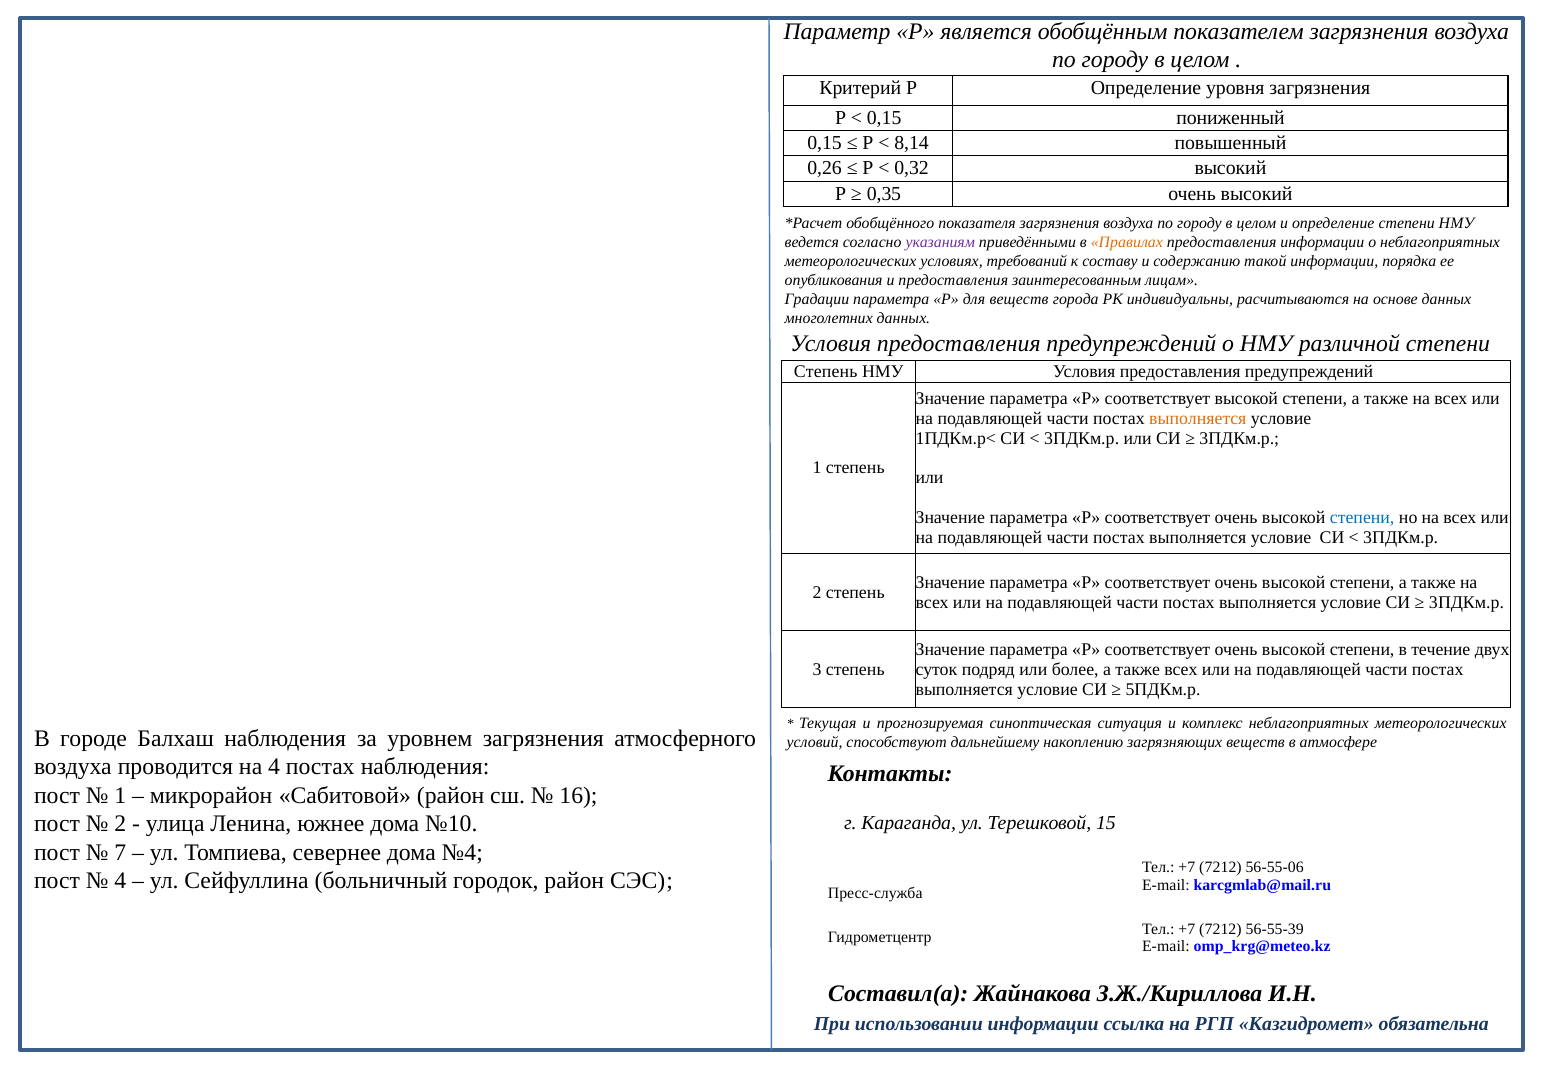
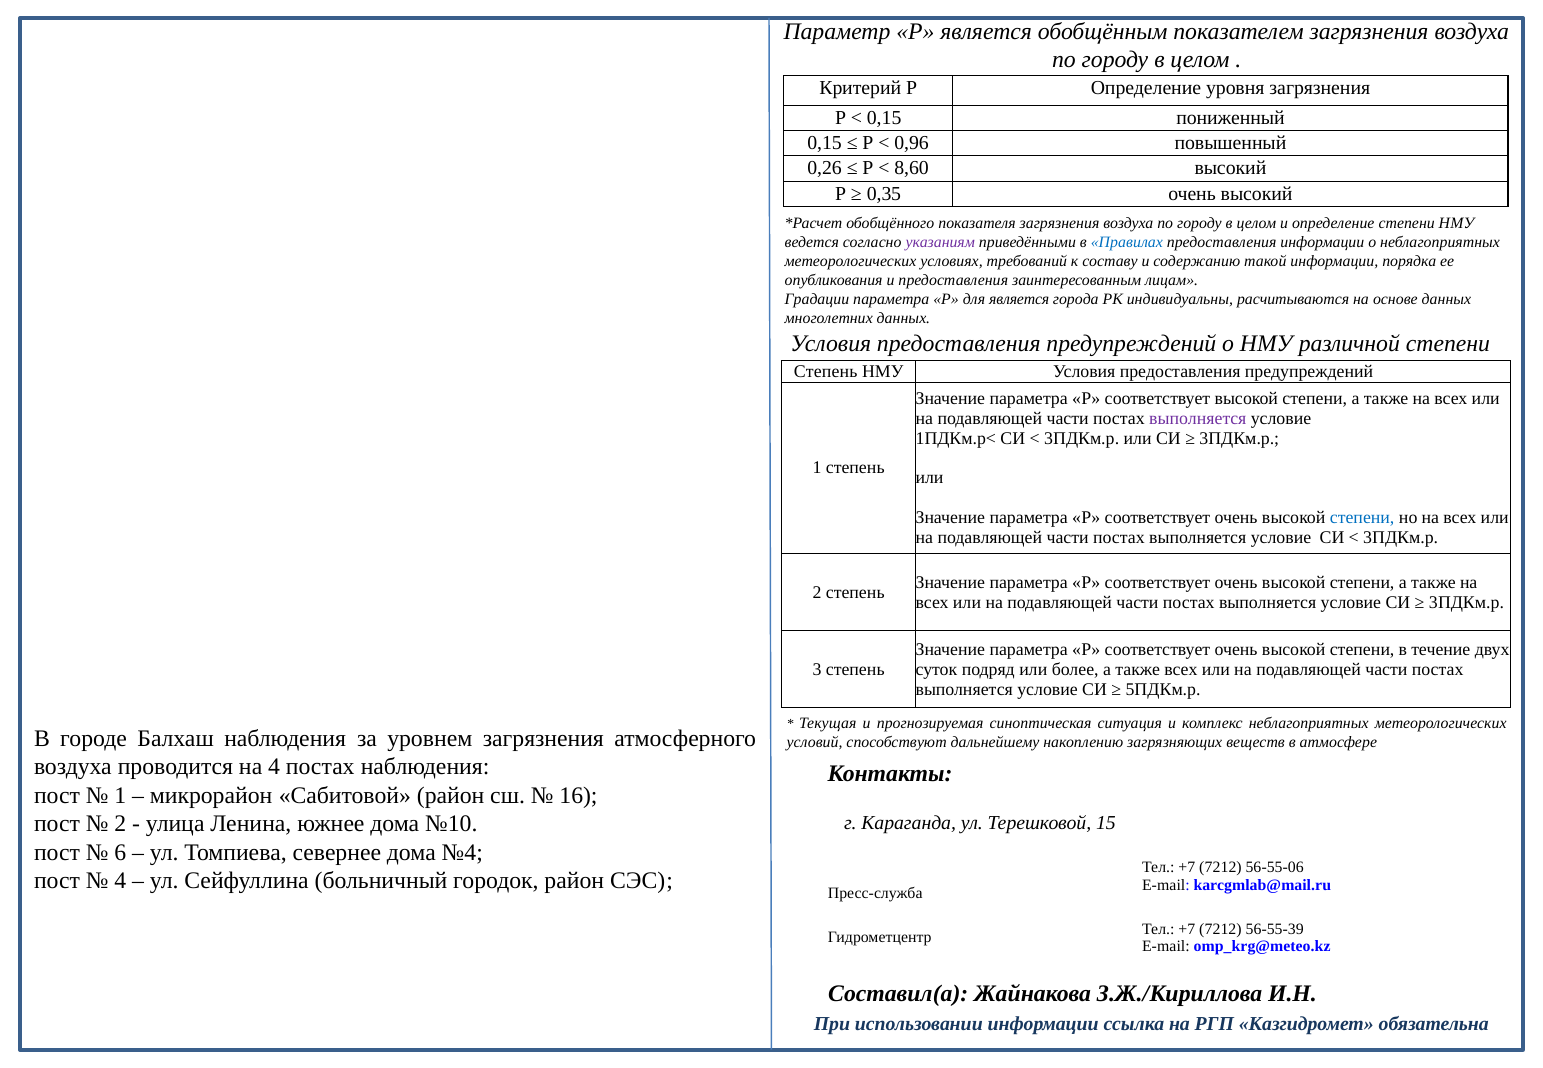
8,14: 8,14 -> 0,96
0,32: 0,32 -> 8,60
Правилах colour: orange -> blue
для веществ: веществ -> является
выполняется at (1198, 419) colour: orange -> purple
7: 7 -> 6
